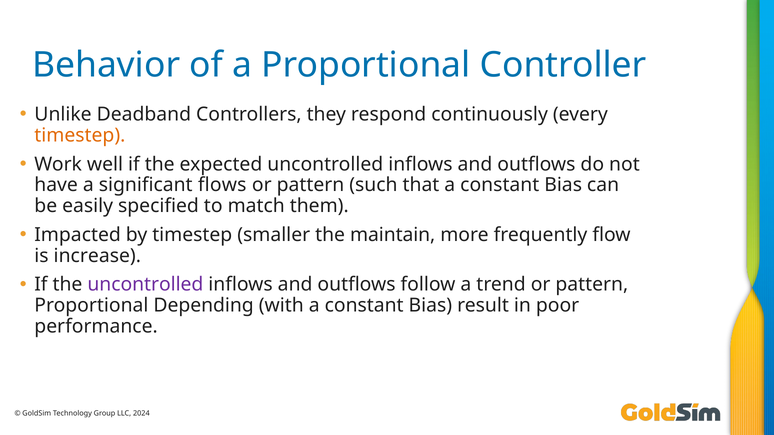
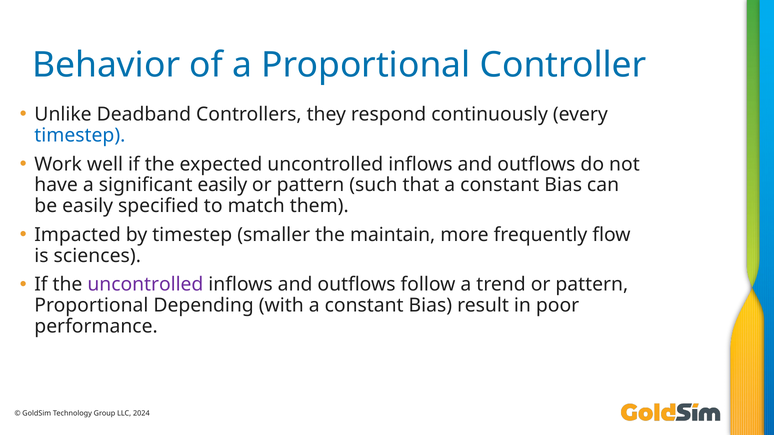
timestep at (80, 135) colour: orange -> blue
significant flows: flows -> easily
increase: increase -> sciences
